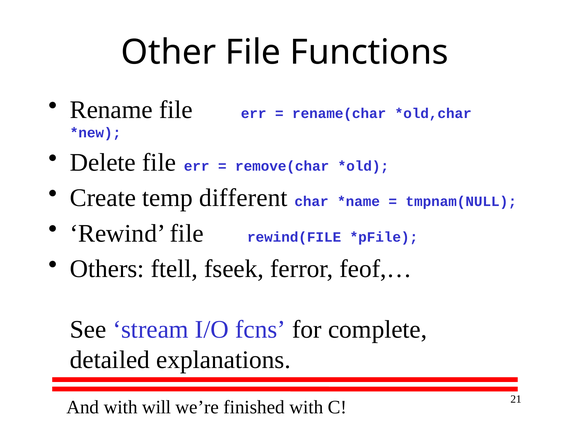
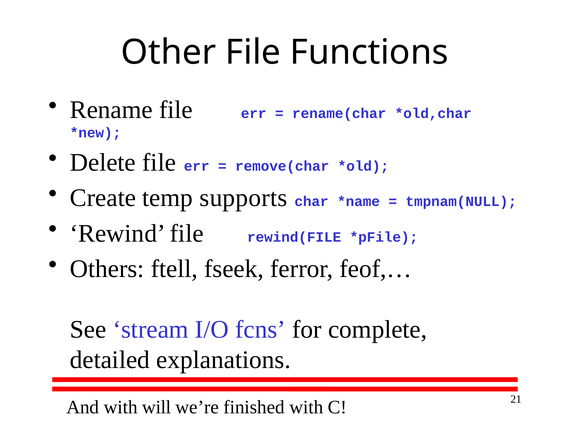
different: different -> supports
